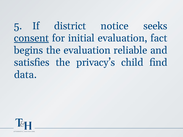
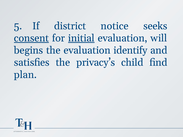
initial underline: none -> present
fact: fact -> will
reliable: reliable -> identify
data: data -> plan
